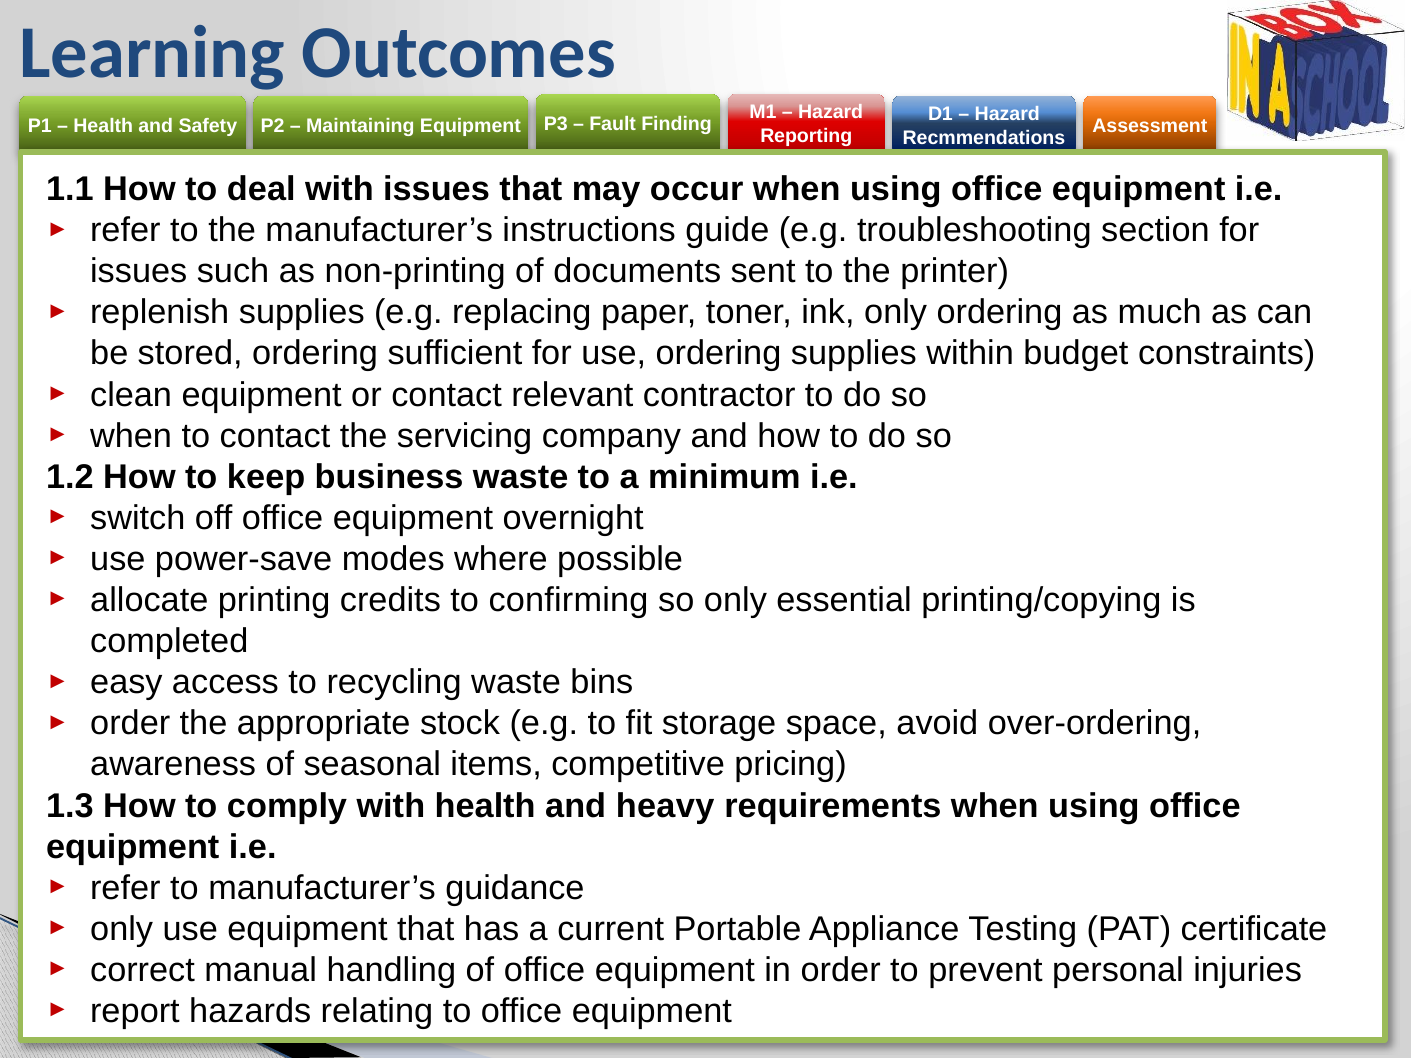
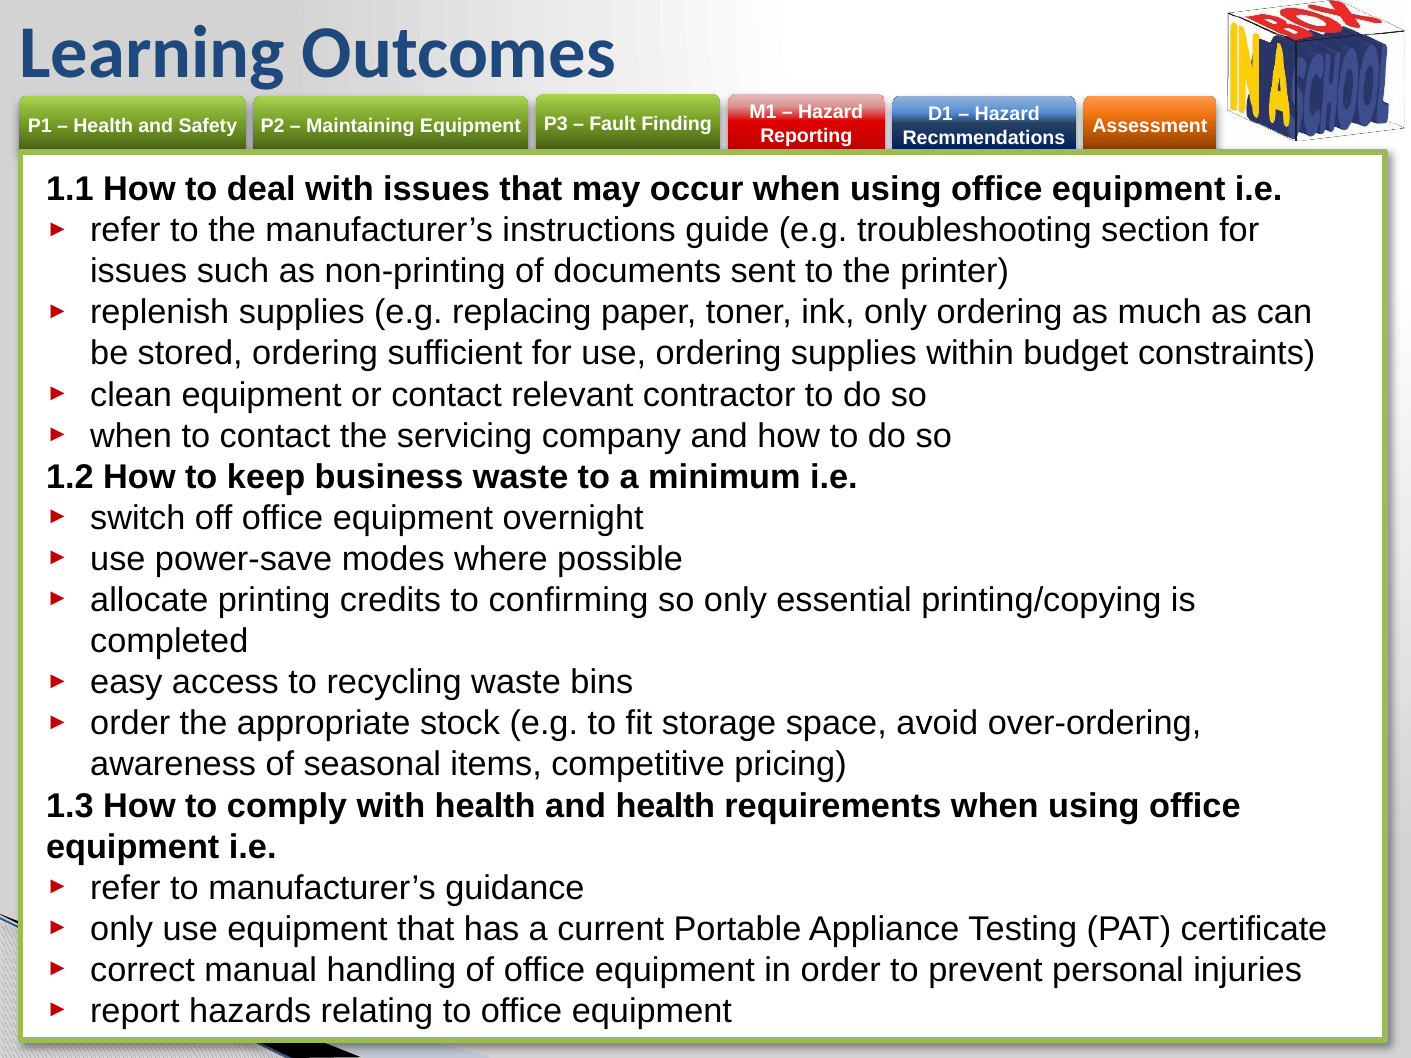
and heavy: heavy -> health
